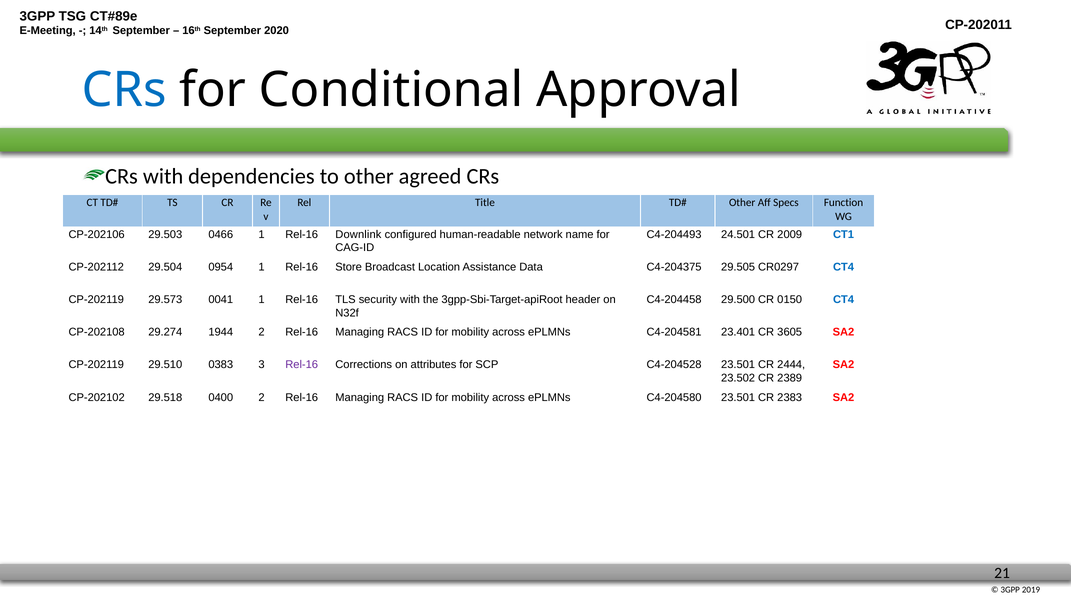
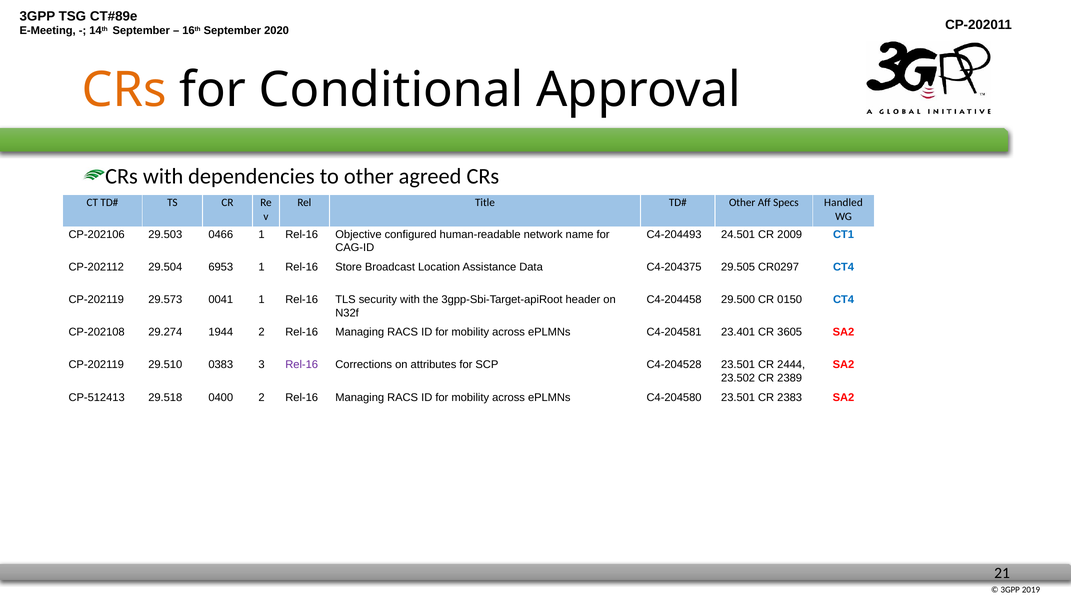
CRs at (124, 90) colour: blue -> orange
Function: Function -> Handled
Downlink: Downlink -> Objective
0954: 0954 -> 6953
CP-202102: CP-202102 -> CP-512413
